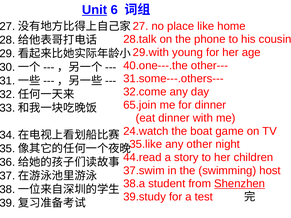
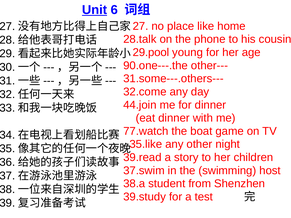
29.with: 29.with -> 29.pool
40.one---.the: 40.one---.the -> 90.one---.the
65.join: 65.join -> 44.join
24.watch: 24.watch -> 77.watch
44.read: 44.read -> 39.read
Shenzhen underline: present -> none
